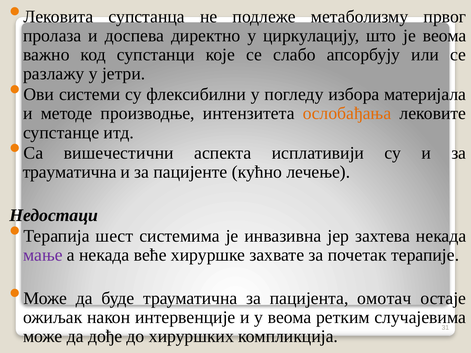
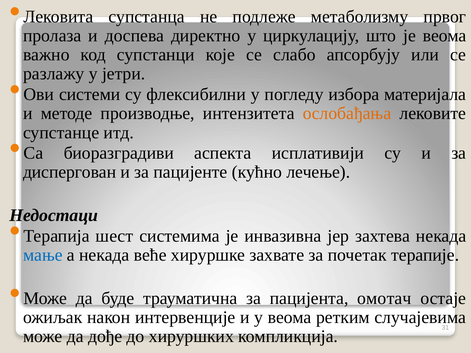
вишечестични: вишечестични -> биоразградиви
трауматична at (70, 172): трауматична -> диспергован
мање colour: purple -> blue
